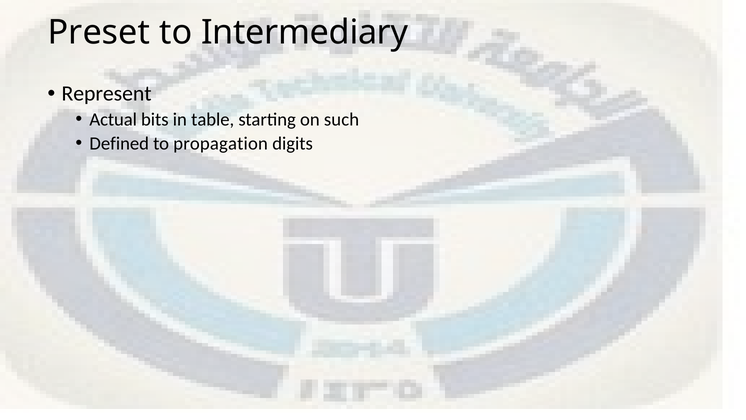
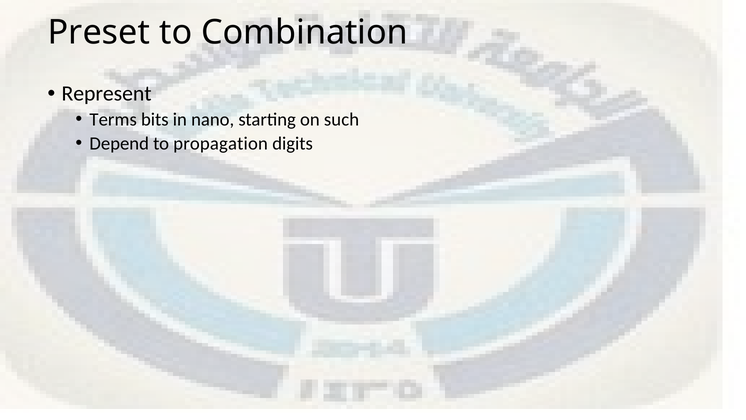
Intermediary: Intermediary -> Combination
Actual: Actual -> Terms
table: table -> nano
Defined: Defined -> Depend
